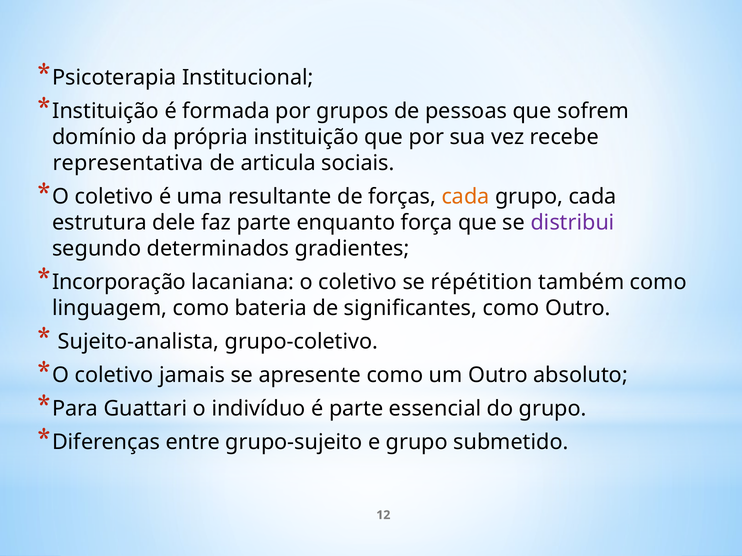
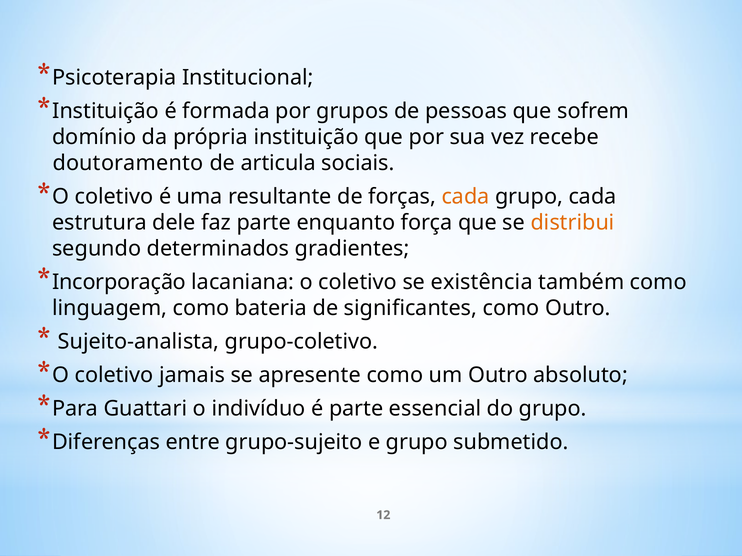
representativa: representativa -> doutoramento
distribui colour: purple -> orange
répétition: répétition -> existência
